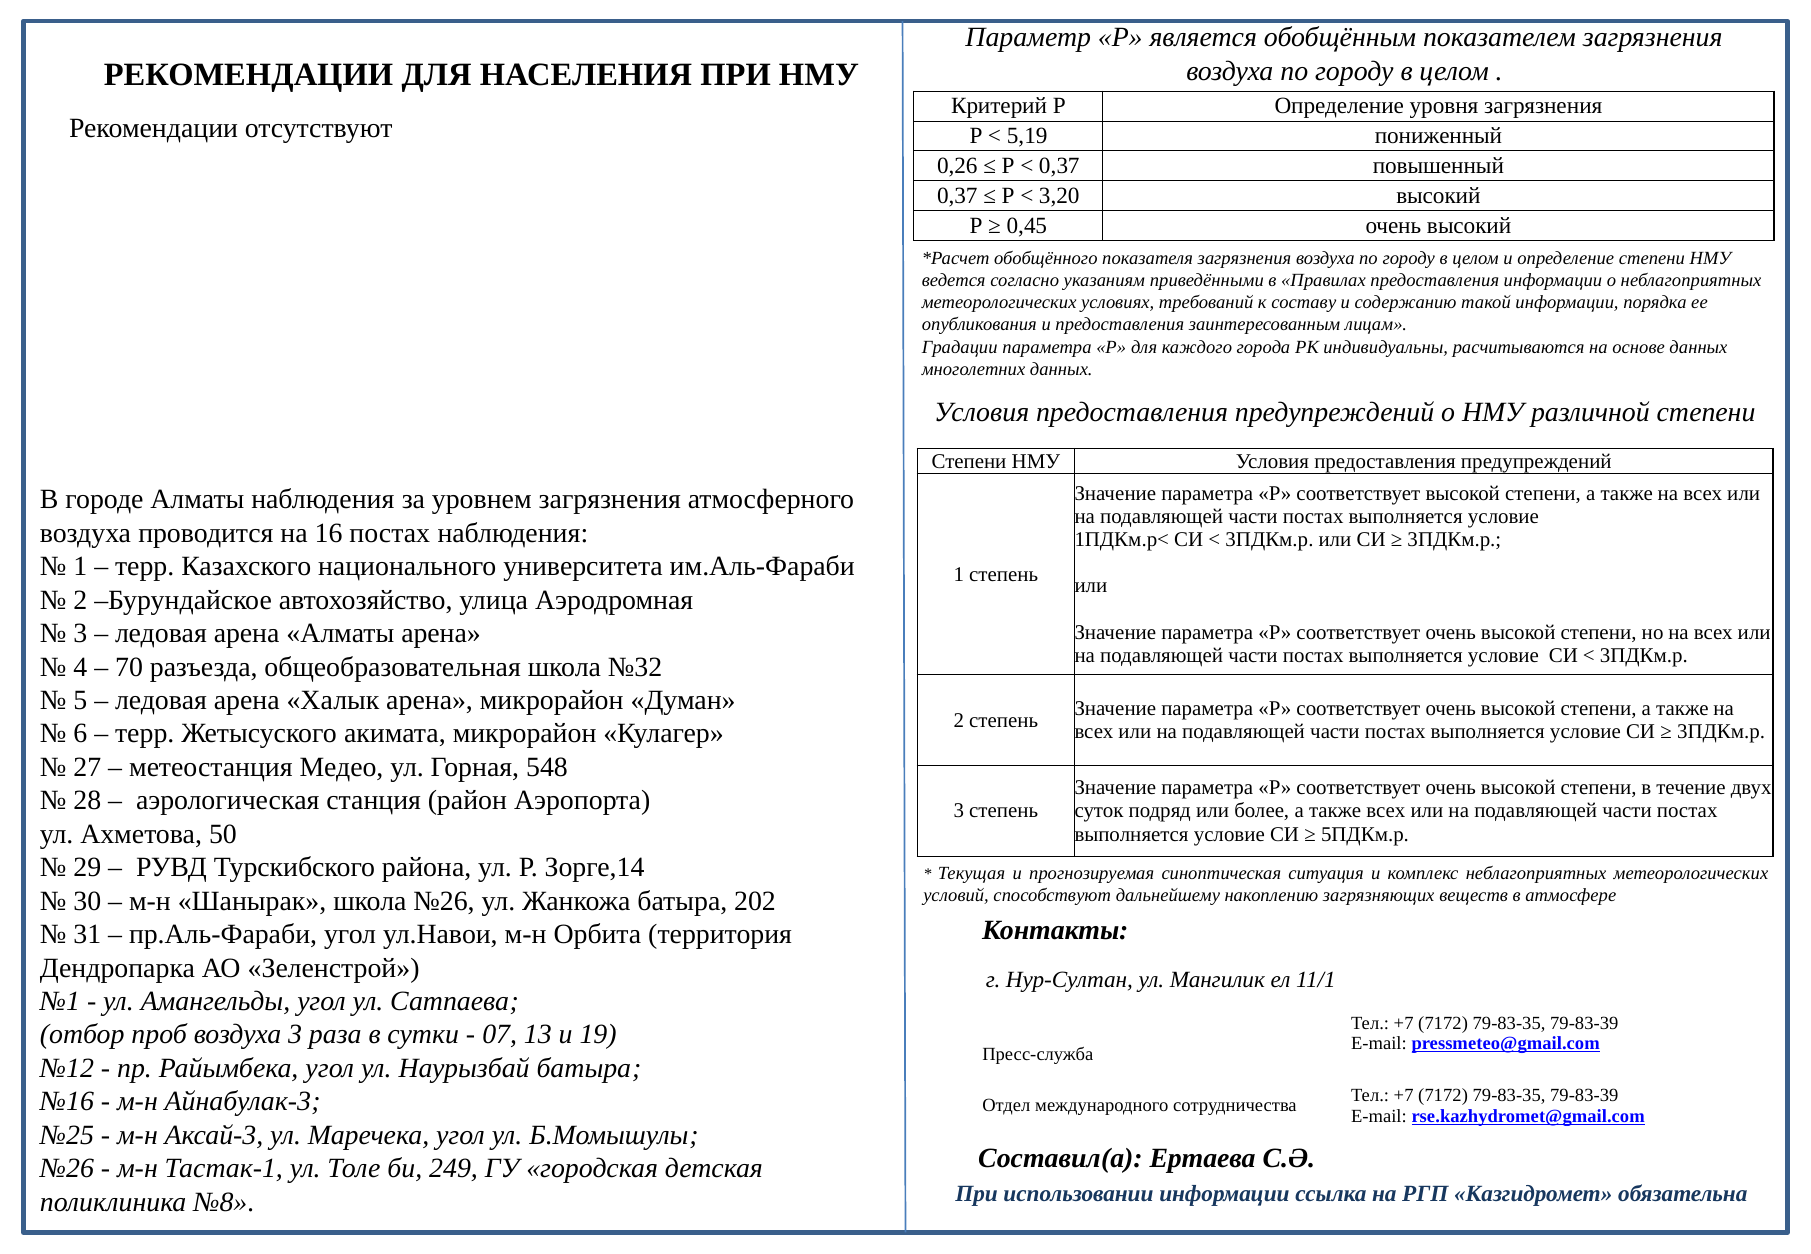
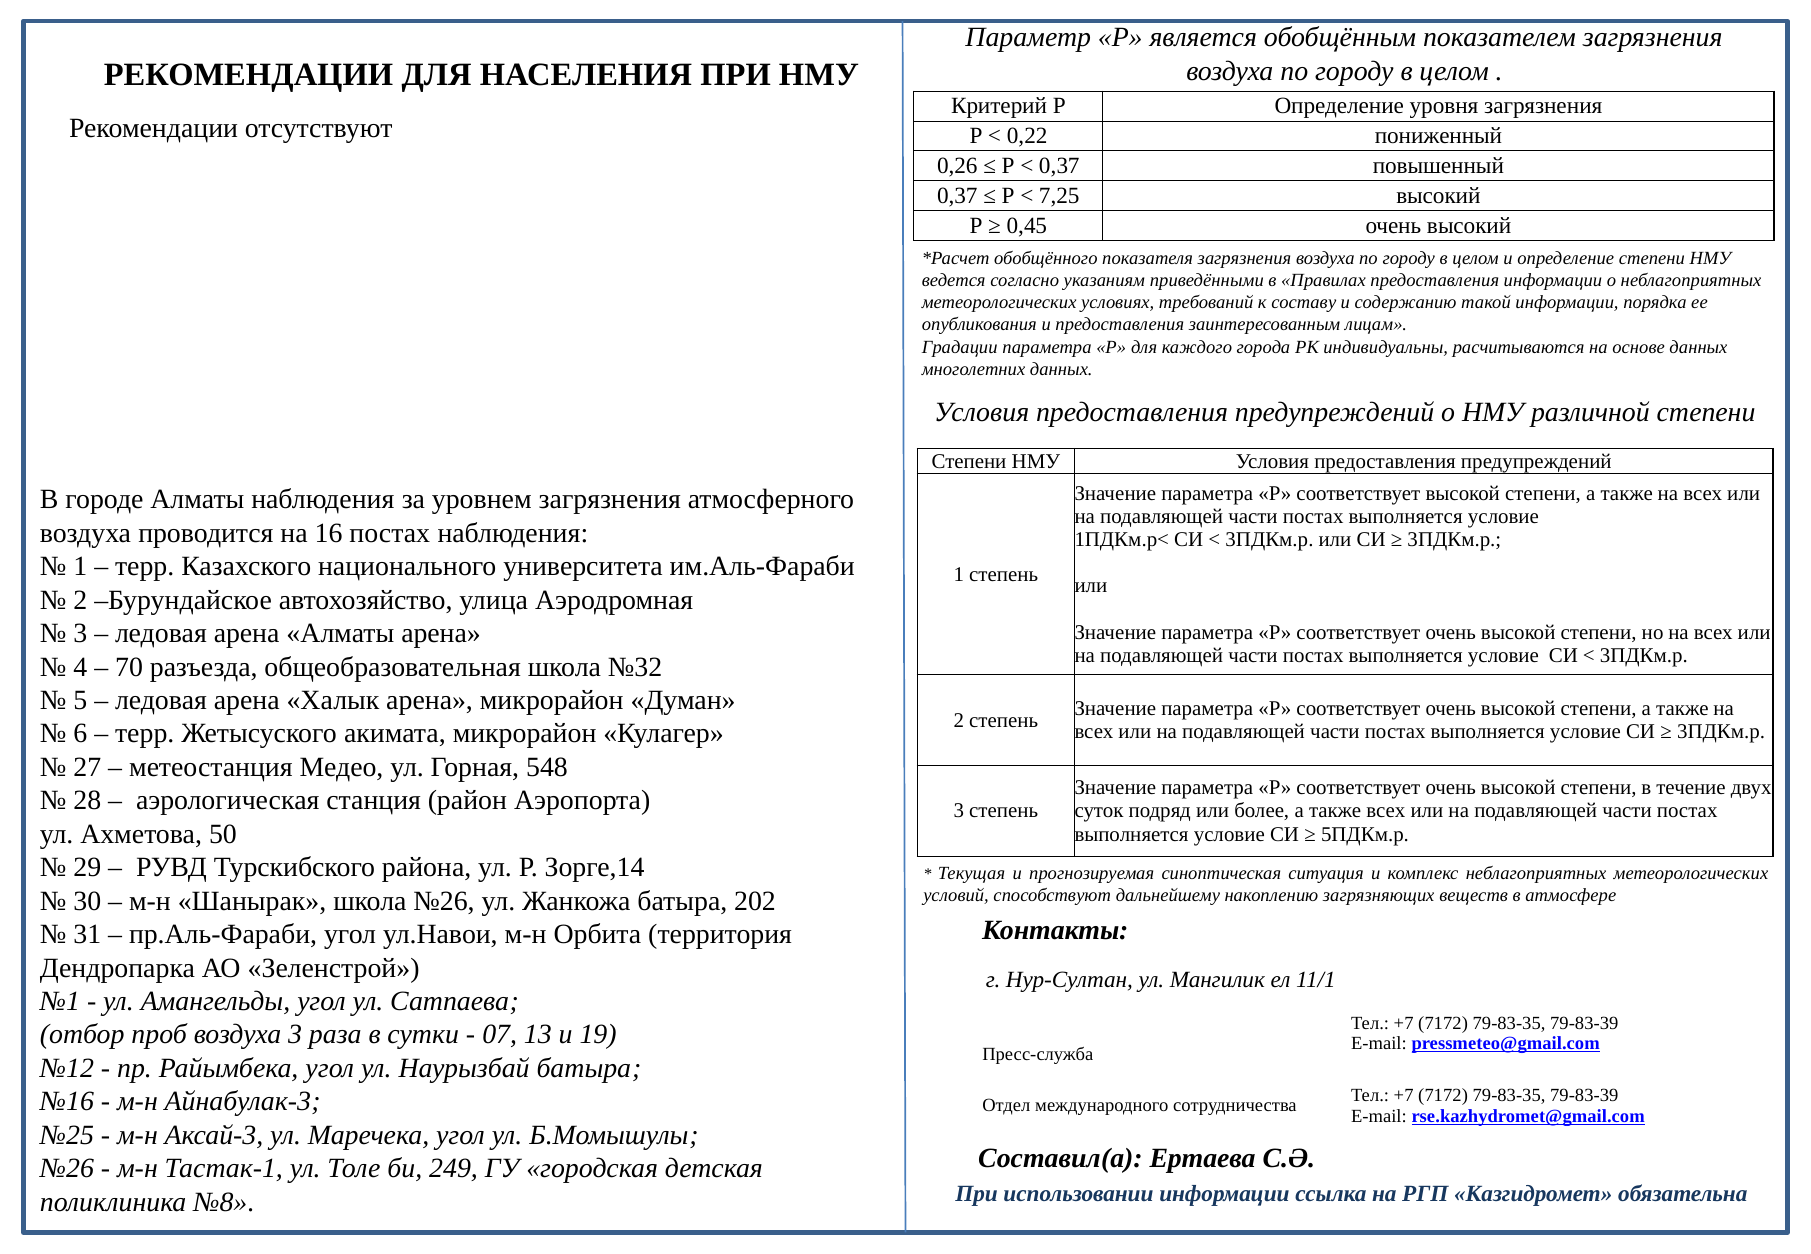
5,19: 5,19 -> 0,22
3,20: 3,20 -> 7,25
